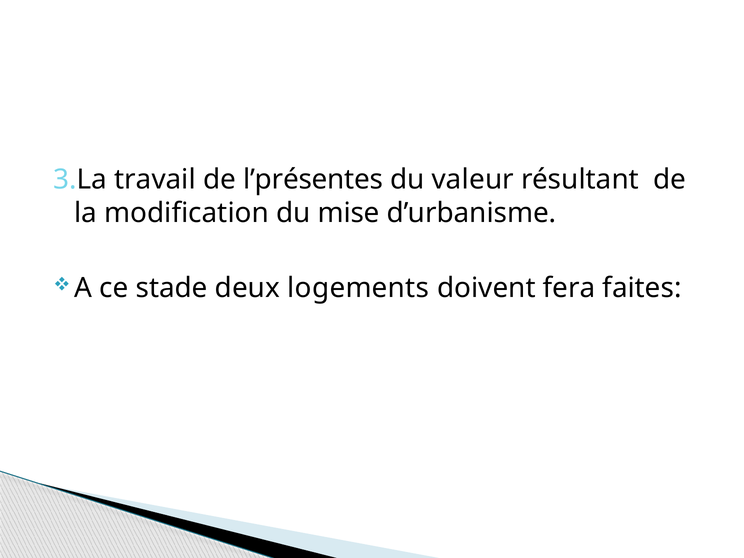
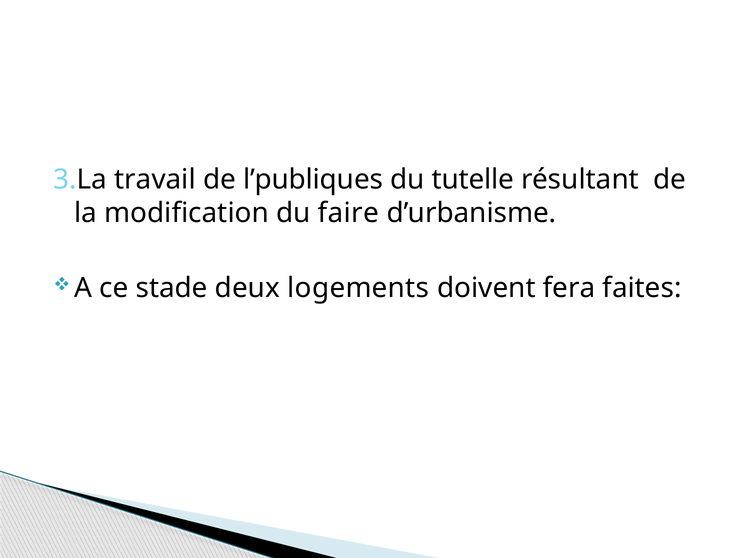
l’présentes: l’présentes -> l’publiques
valeur: valeur -> tutelle
mise: mise -> faire
